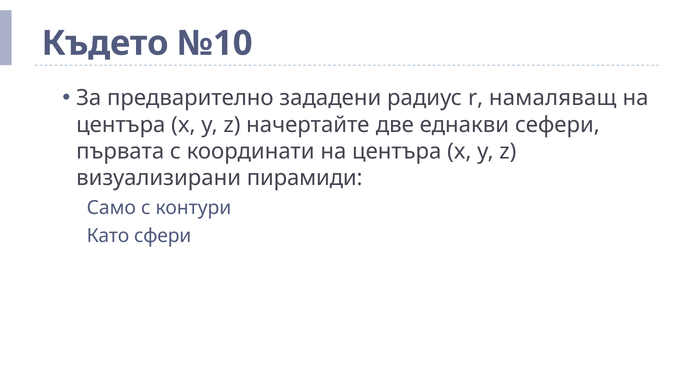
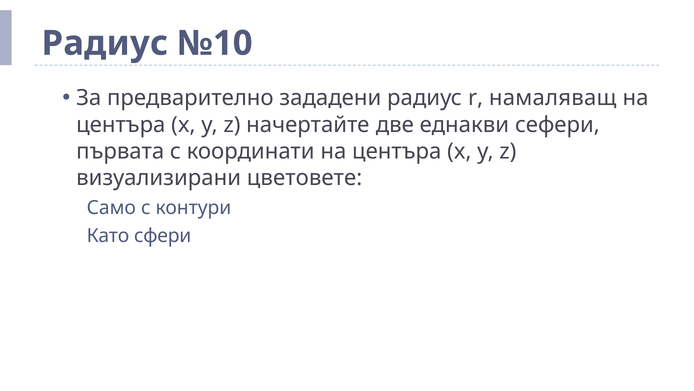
Където at (105, 43): Където -> Радиус
пирамиди: пирамиди -> цветовете
